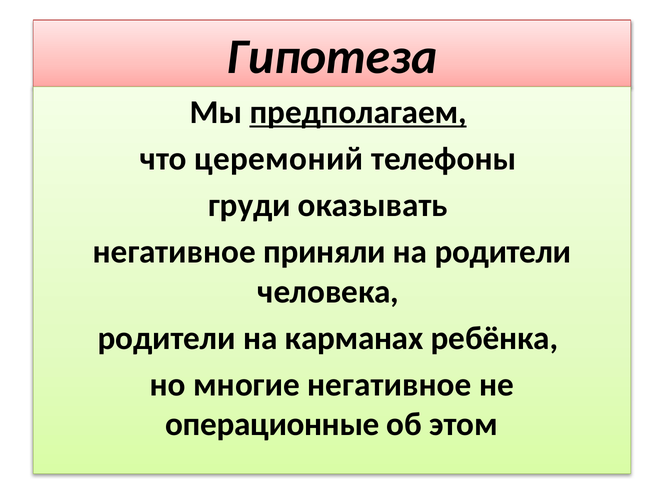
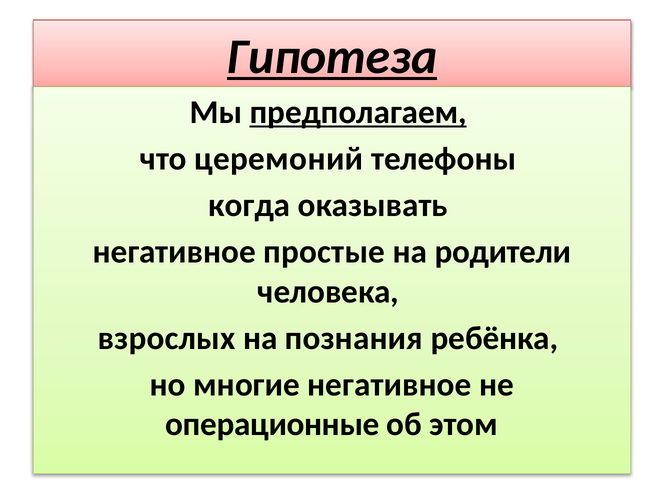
Гипотеза underline: none -> present
груди: груди -> когда
приняли: приняли -> простые
родители at (167, 338): родители -> взрослых
карманах: карманах -> познания
